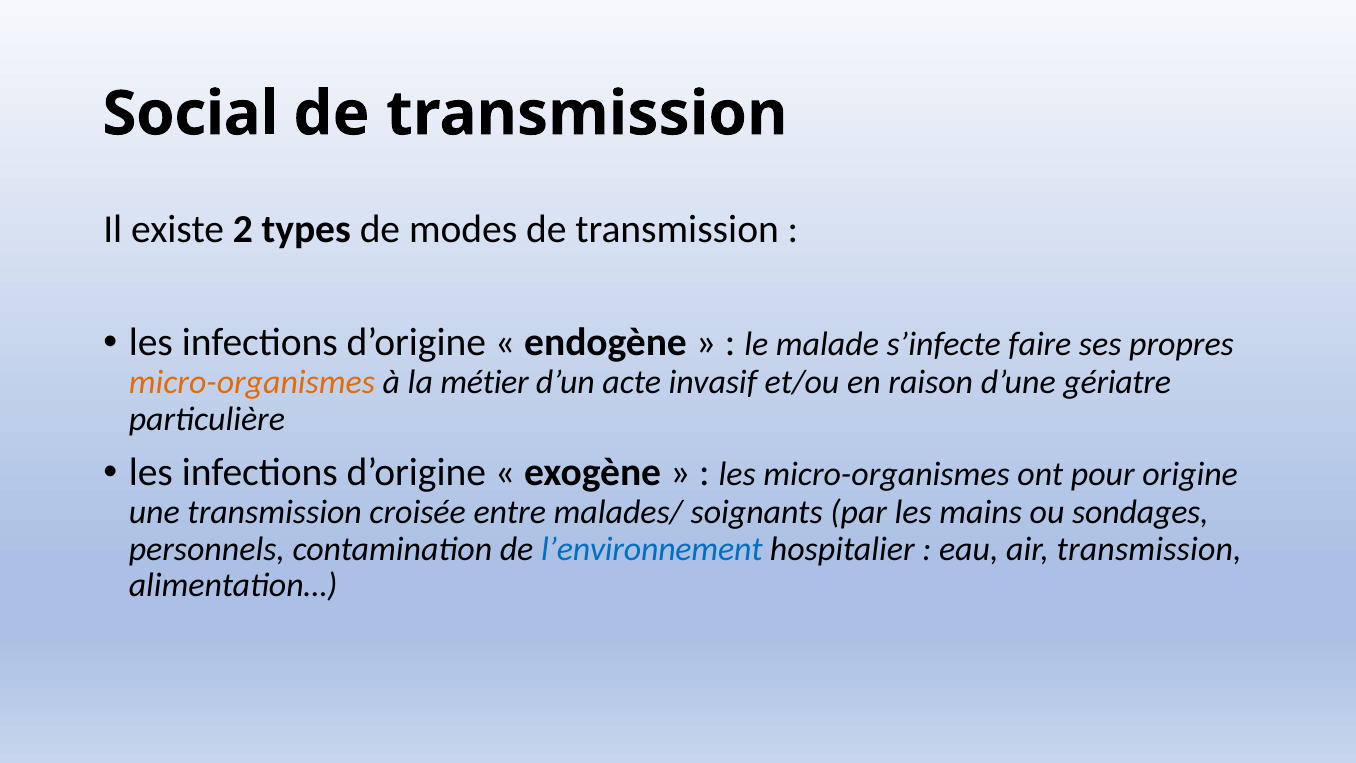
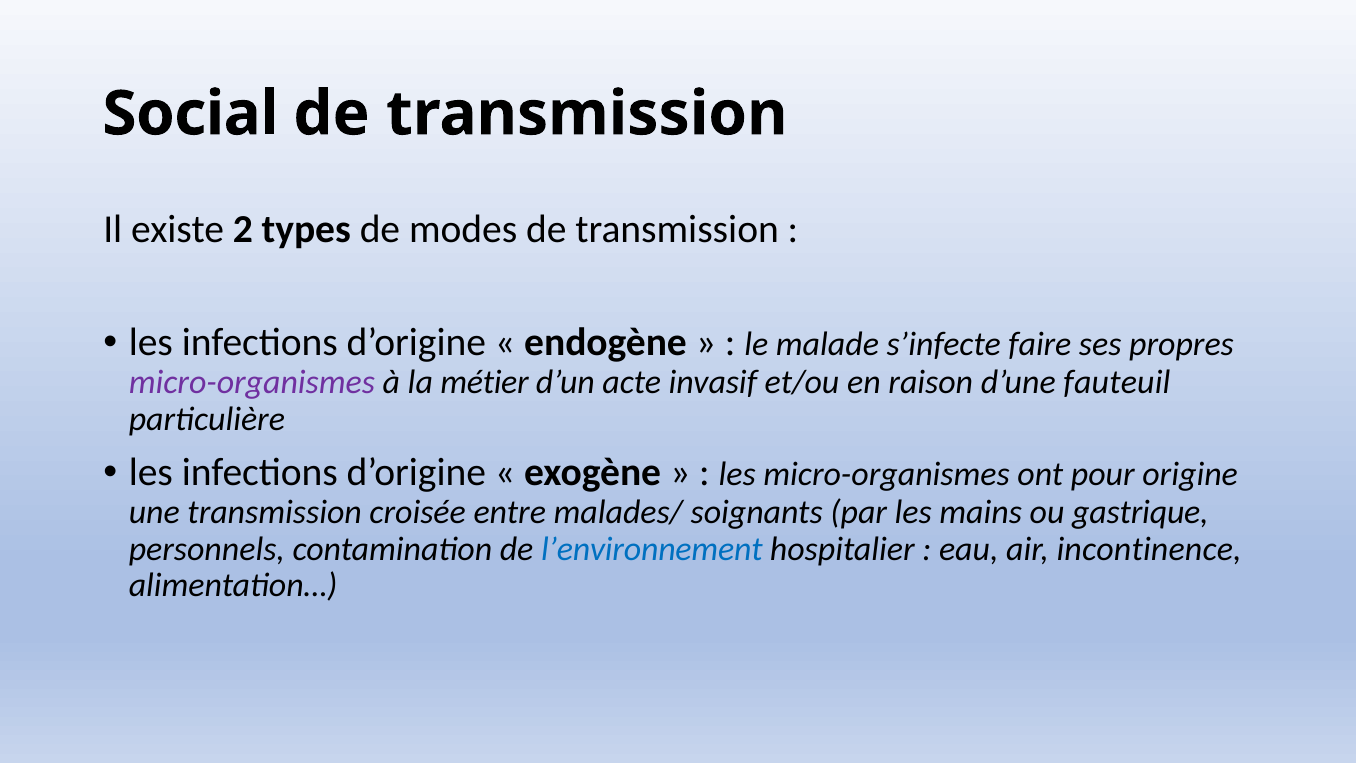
micro-organismes at (252, 382) colour: orange -> purple
gériatre: gériatre -> fauteuil
sondages: sondages -> gastrique
air transmission: transmission -> incontinence
